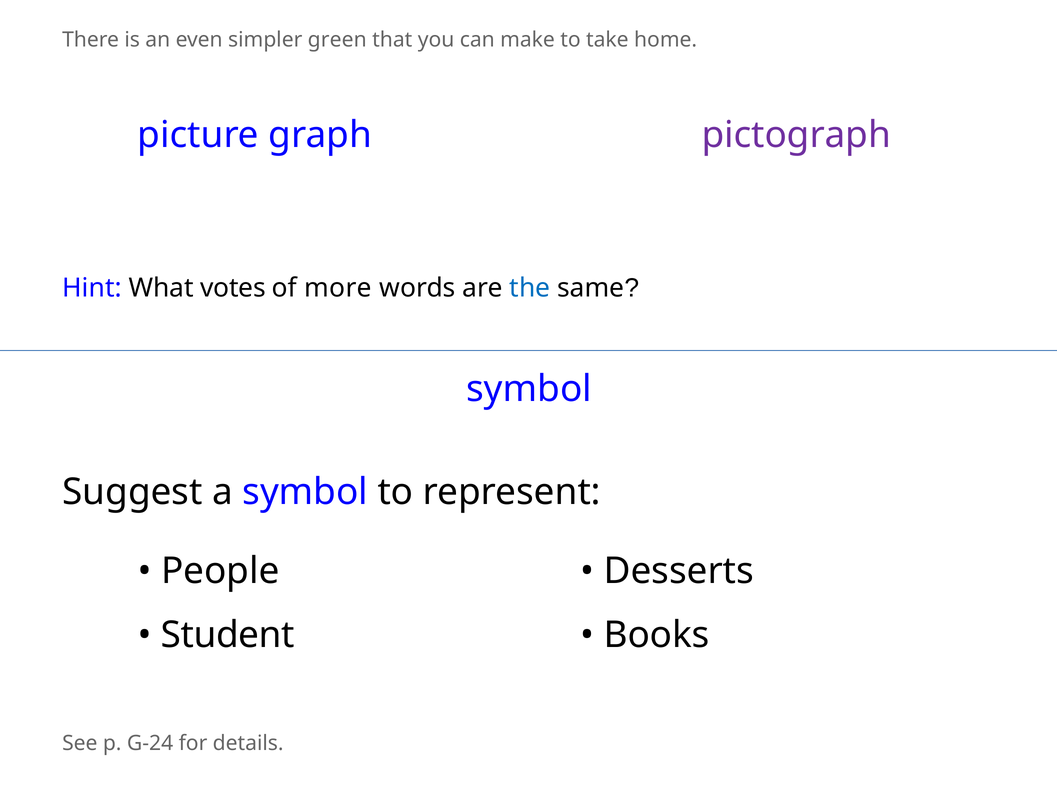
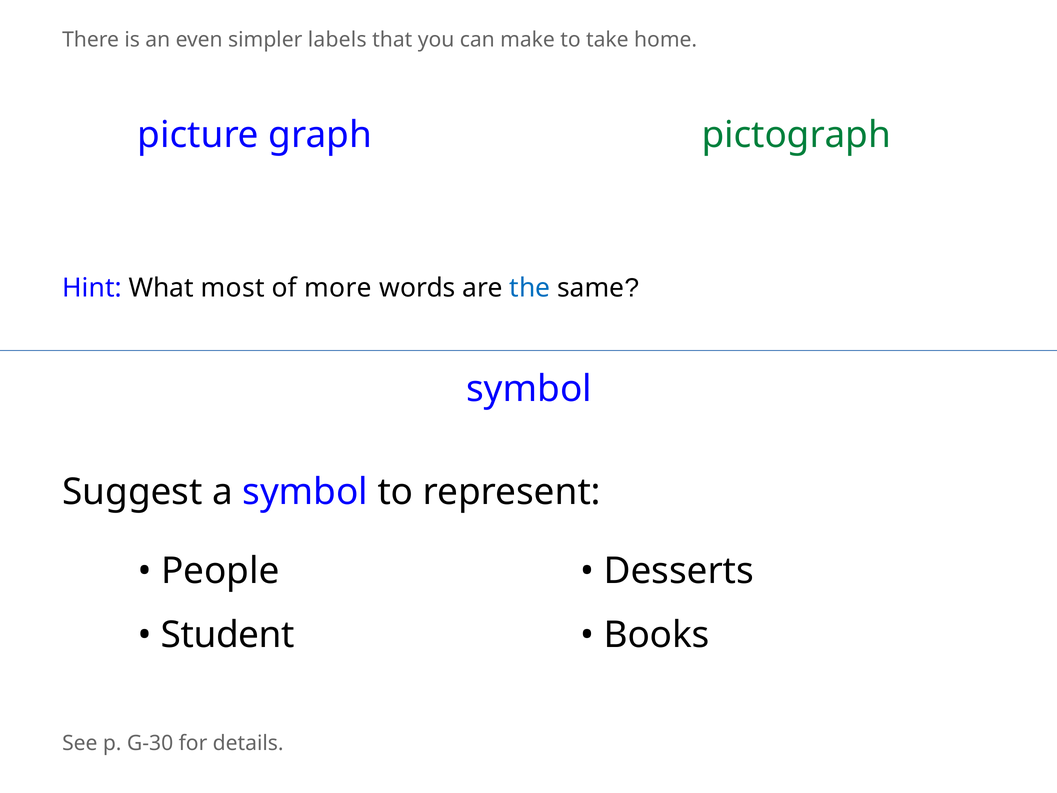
green: green -> labels
pictograph colour: purple -> green
votes: votes -> most
G-24: G-24 -> G-30
